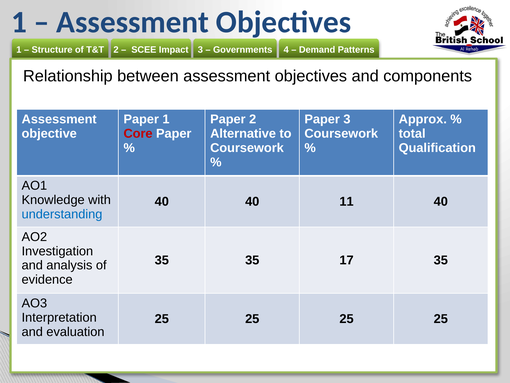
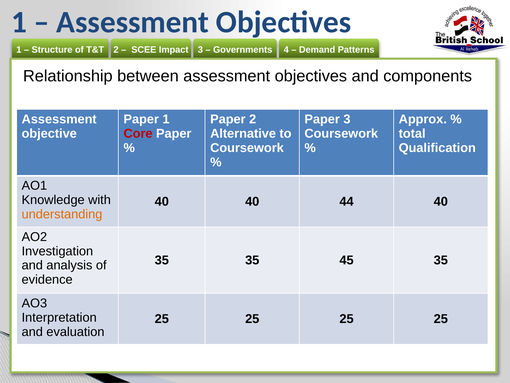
11: 11 -> 44
understanding colour: blue -> orange
17: 17 -> 45
